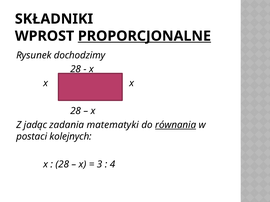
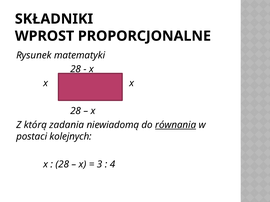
PROPORCJONALNE underline: present -> none
dochodzimy: dochodzimy -> matematyki
jadąc: jadąc -> którą
matematyki: matematyki -> niewiadomą
